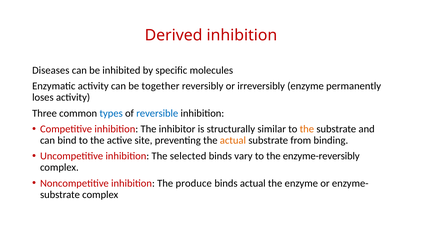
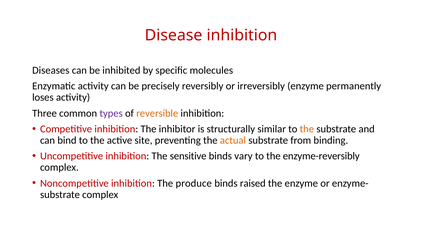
Derived: Derived -> Disease
together: together -> precisely
types colour: blue -> purple
reversible colour: blue -> orange
selected: selected -> sensitive
binds actual: actual -> raised
